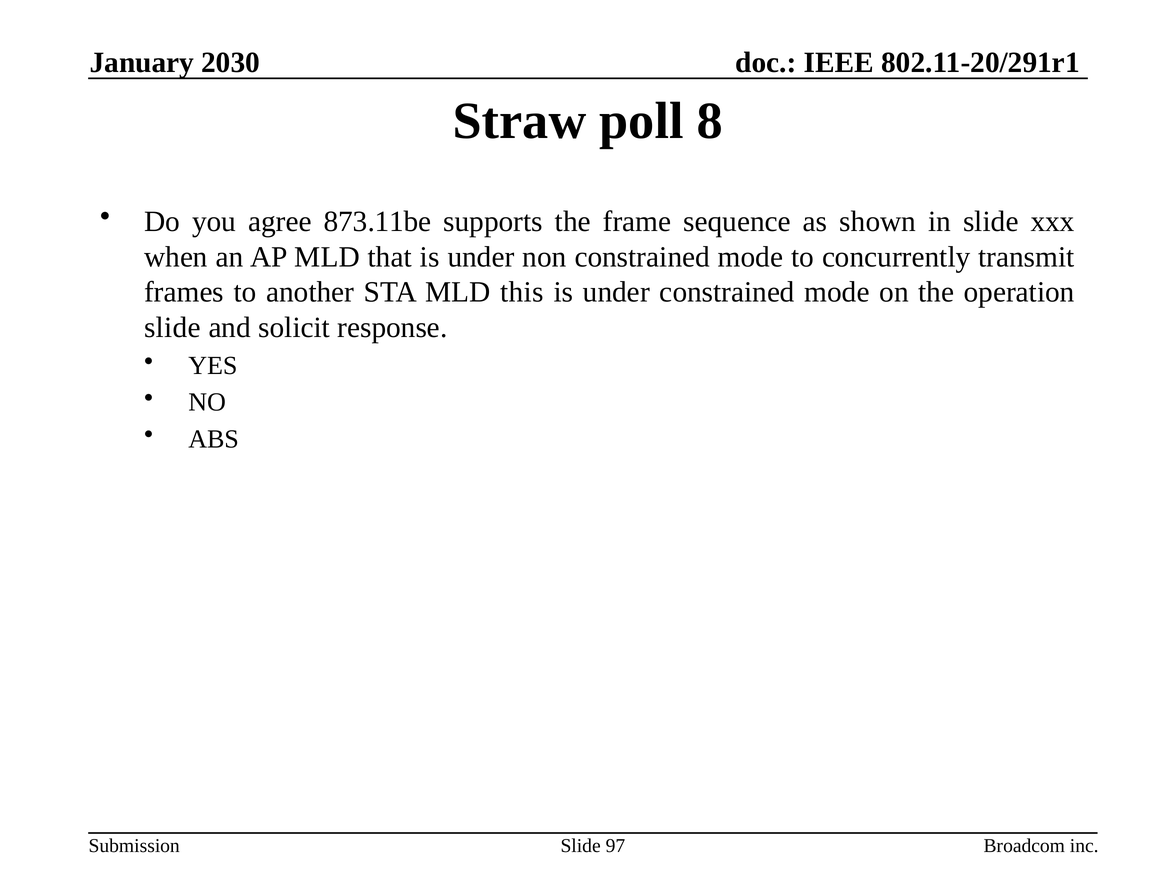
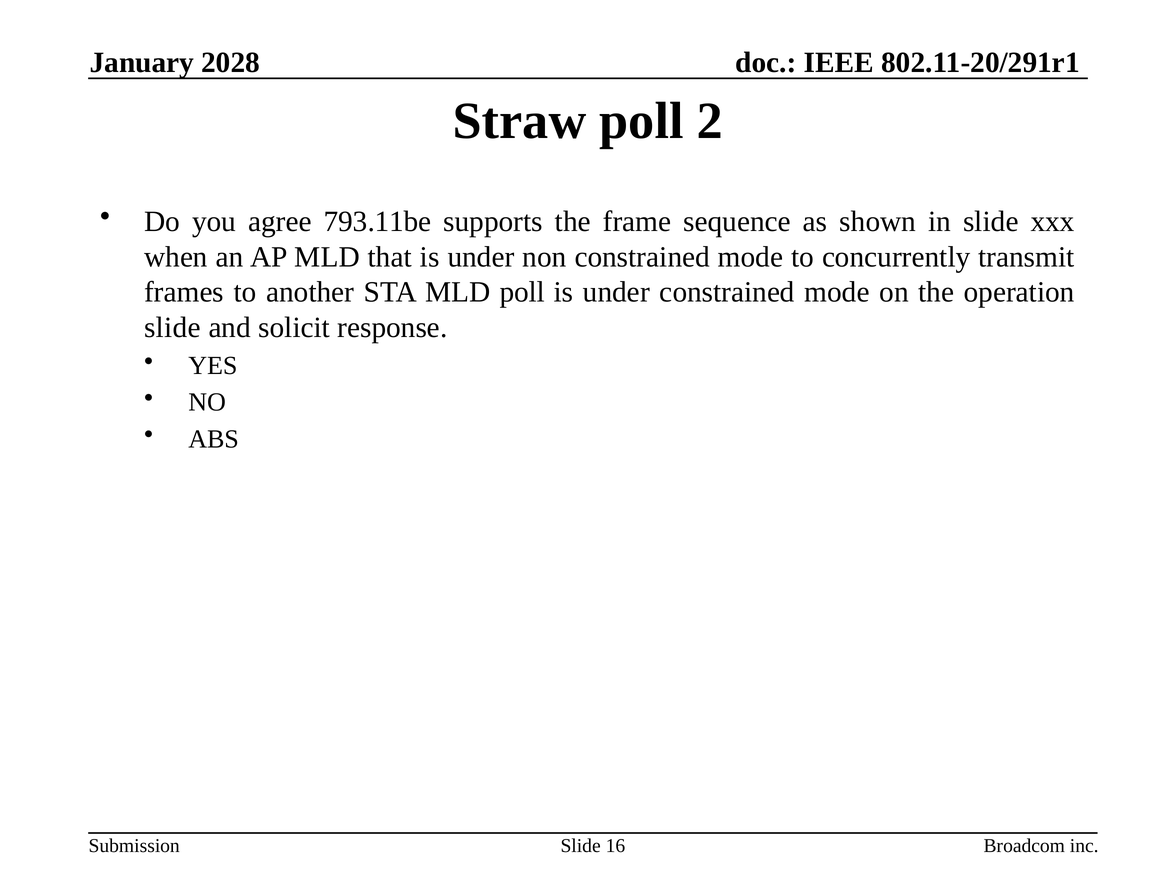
2030: 2030 -> 2028
8: 8 -> 2
873.11be: 873.11be -> 793.11be
MLD this: this -> poll
97: 97 -> 16
